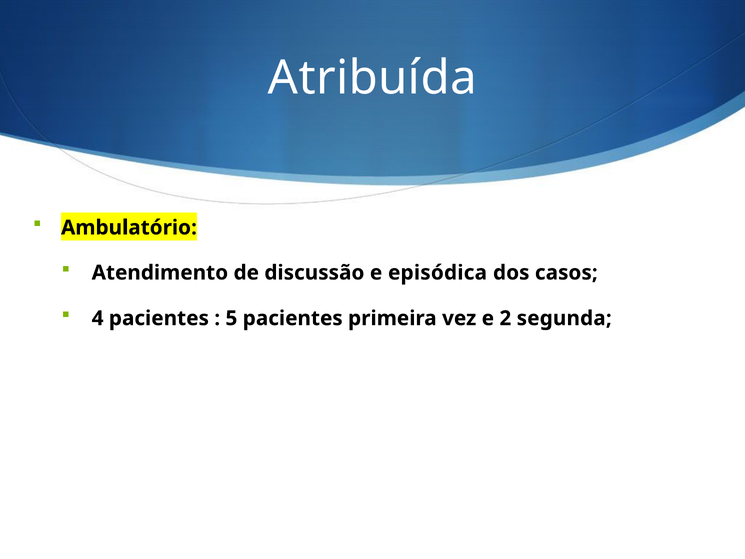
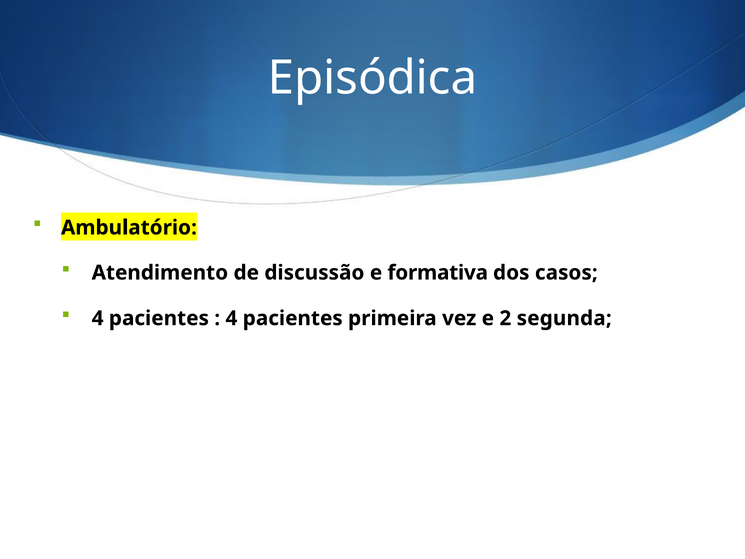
Atribuída: Atribuída -> Episódica
episódica: episódica -> formativa
5 at (231, 318): 5 -> 4
